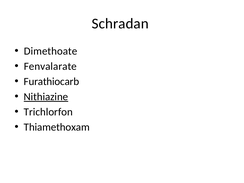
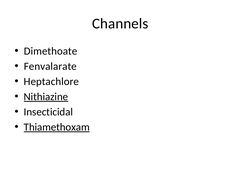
Schradan: Schradan -> Channels
Furathiocarb: Furathiocarb -> Heptachlore
Trichlorfon: Trichlorfon -> Insecticidal
Thiamethoxam underline: none -> present
